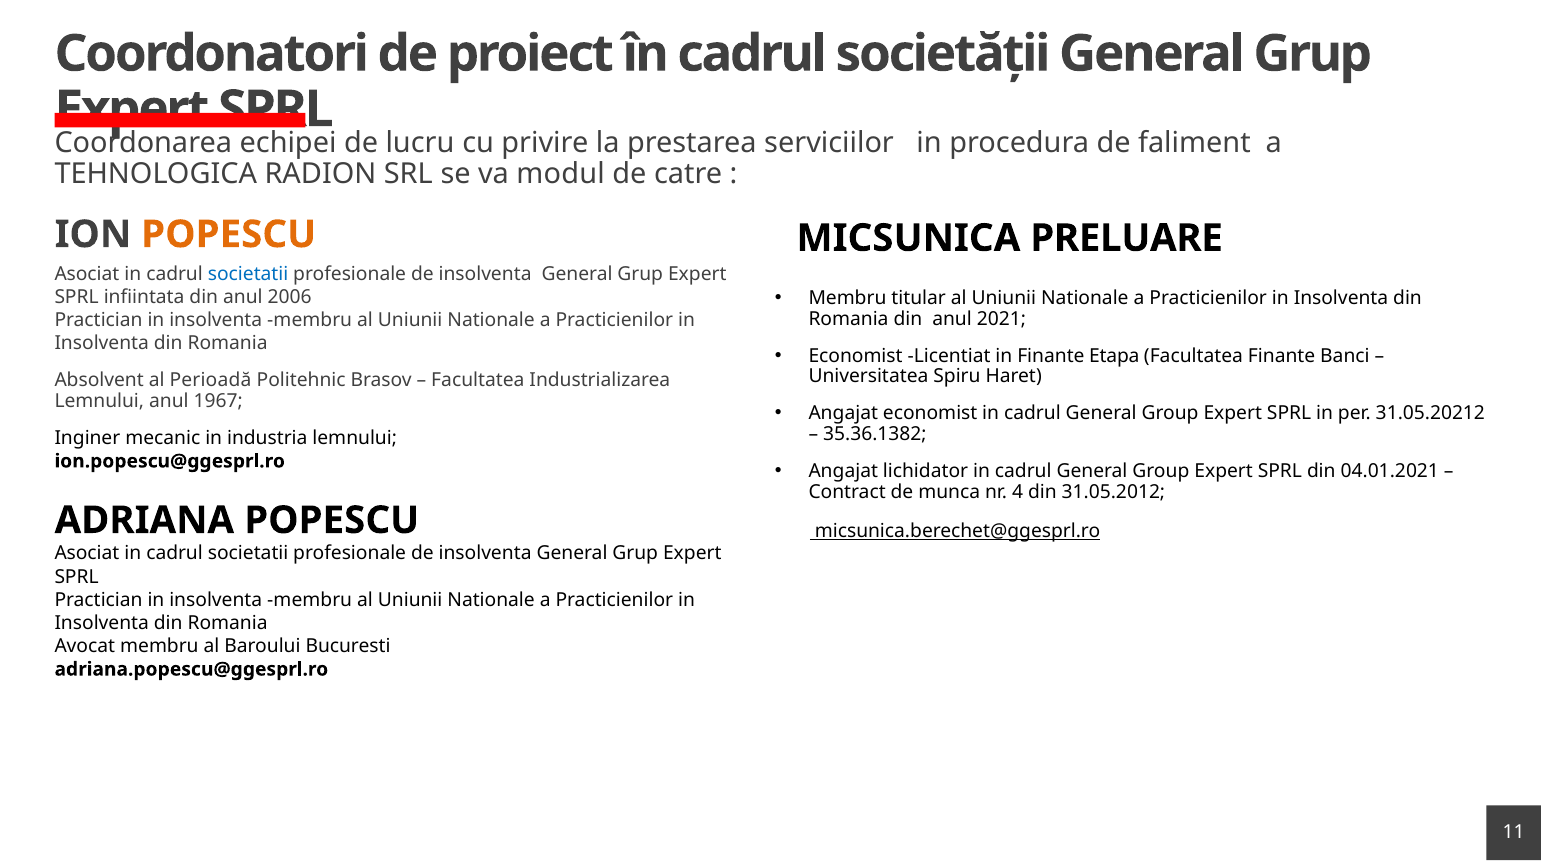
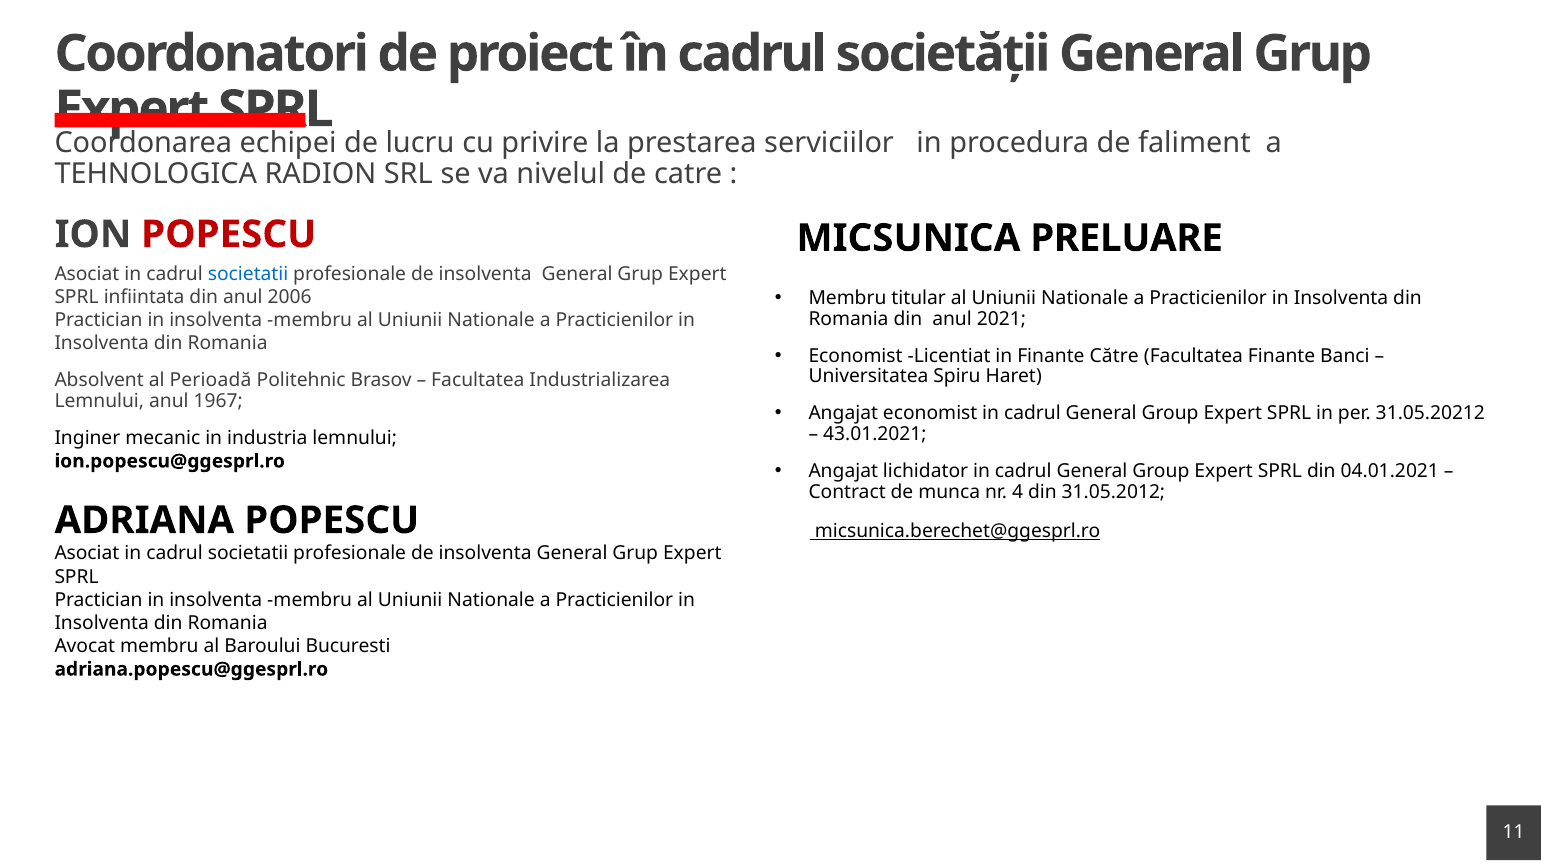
modul: modul -> nivelul
POPESCU at (229, 234) colour: orange -> red
Etapa: Etapa -> Către
35.36.1382: 35.36.1382 -> 43.01.2021
